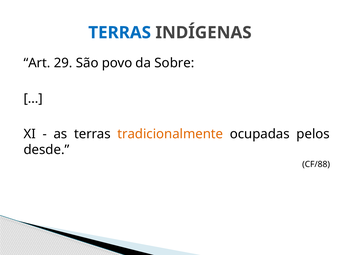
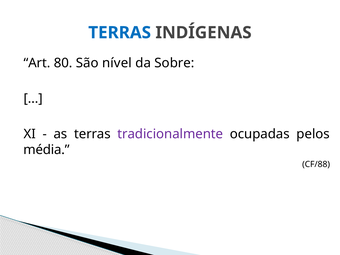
29: 29 -> 80
povo: povo -> nível
tradicionalmente colour: orange -> purple
desde: desde -> média
